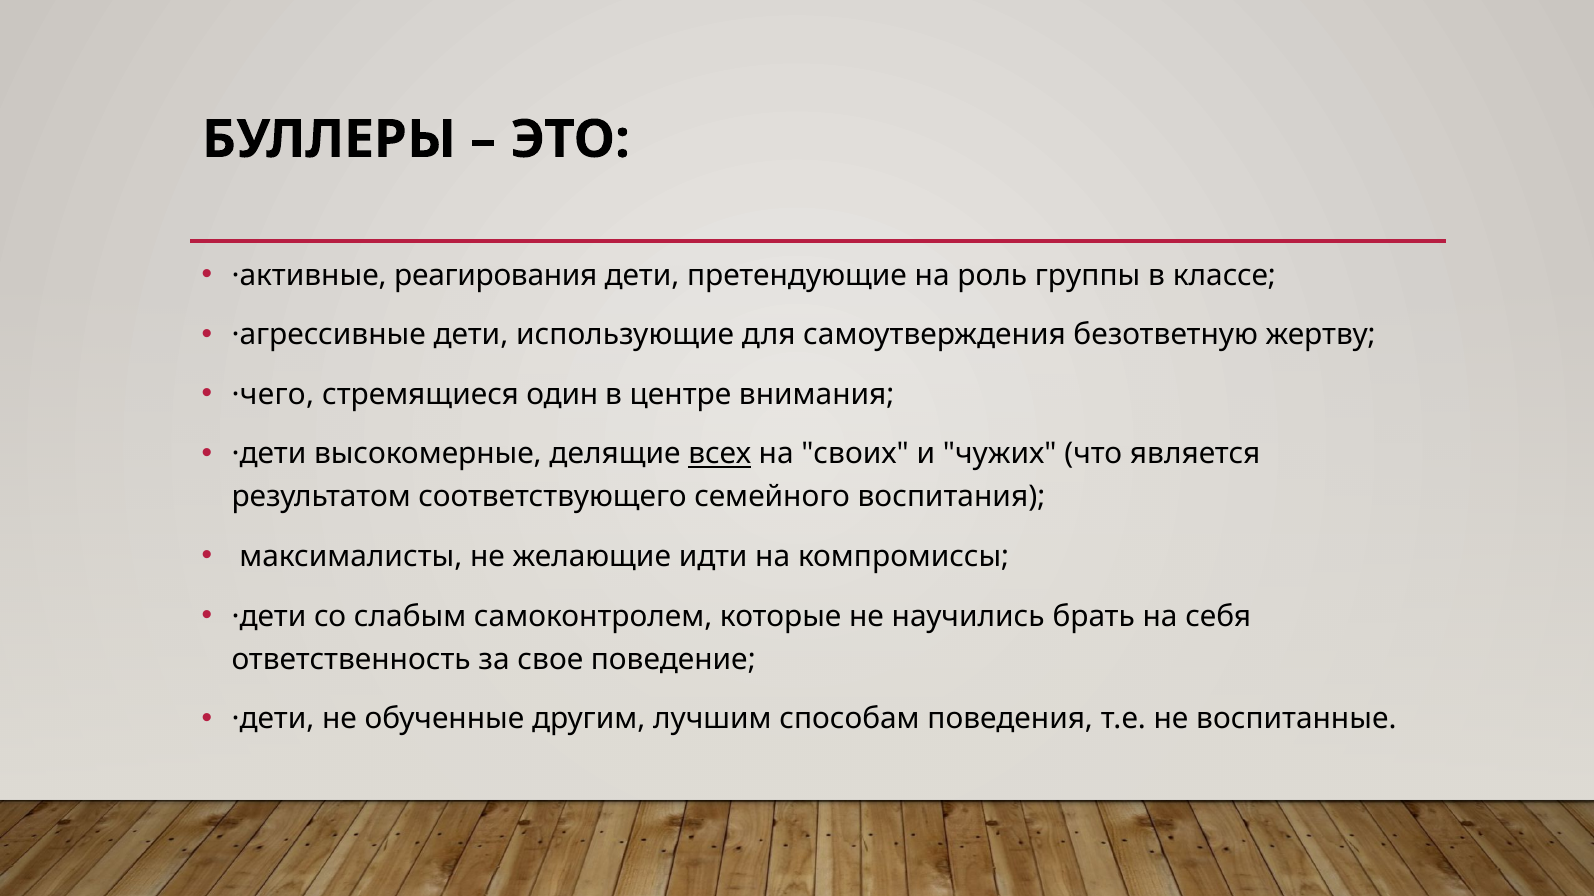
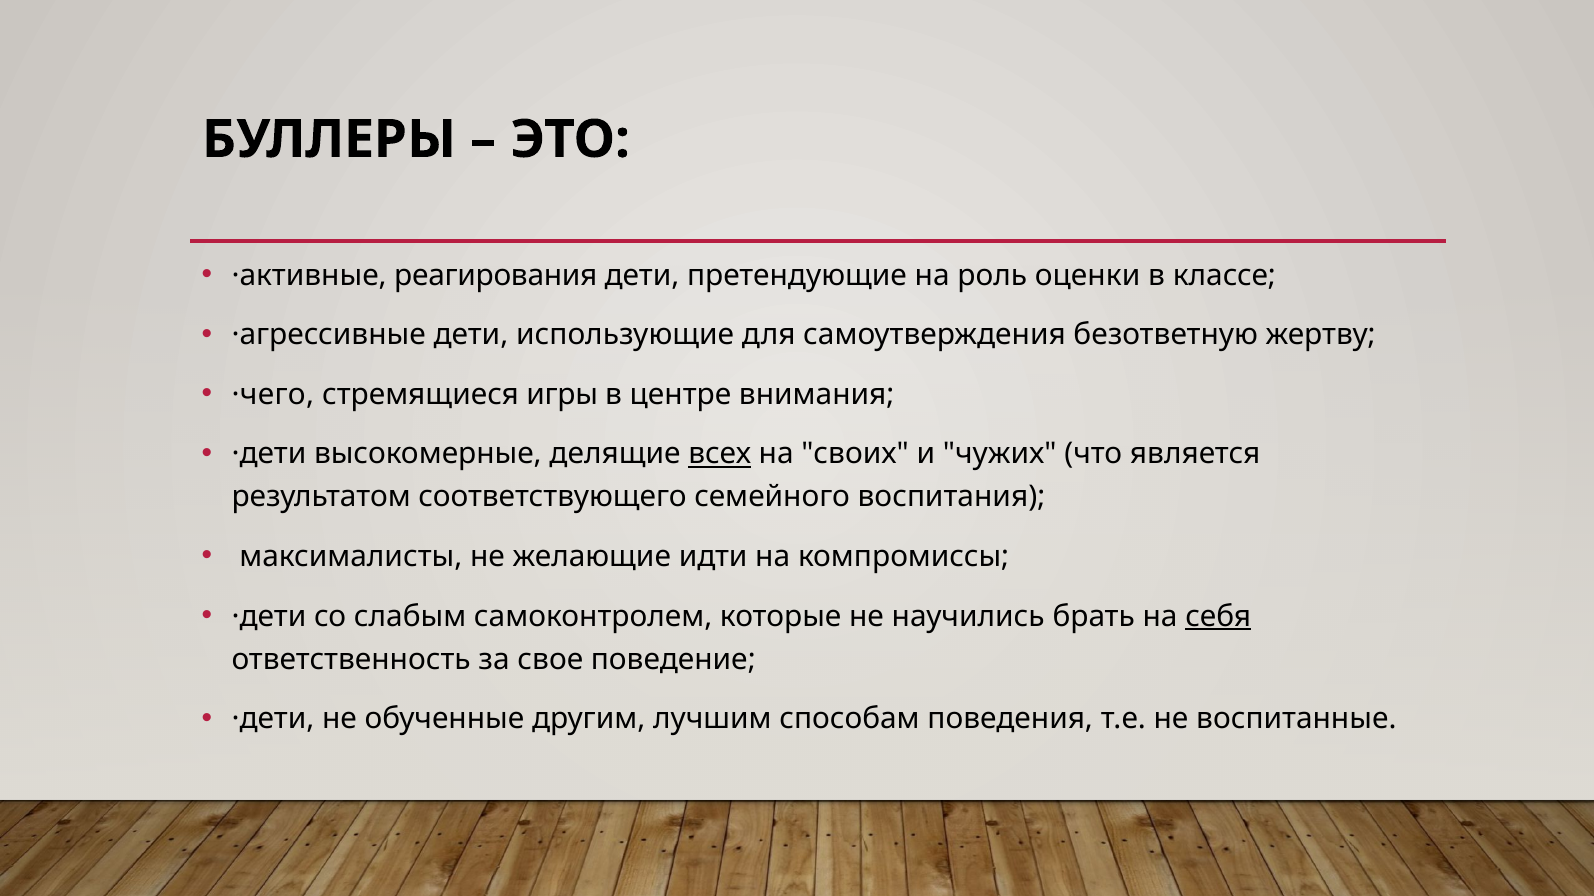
группы: группы -> оценки
один: один -> игры
себя underline: none -> present
